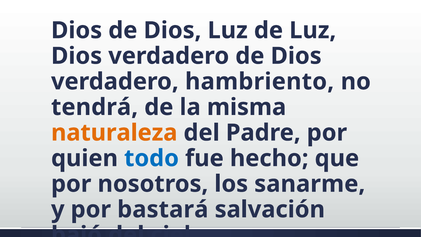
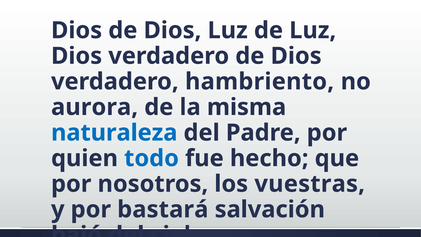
tendrá: tendrá -> aurora
naturaleza colour: orange -> blue
sanarme: sanarme -> vuestras
